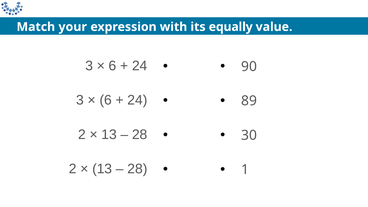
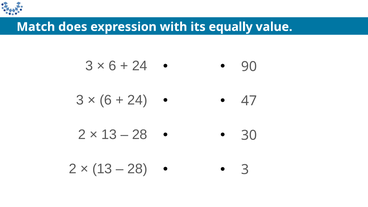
your: your -> does
89: 89 -> 47
1 at (245, 170): 1 -> 3
